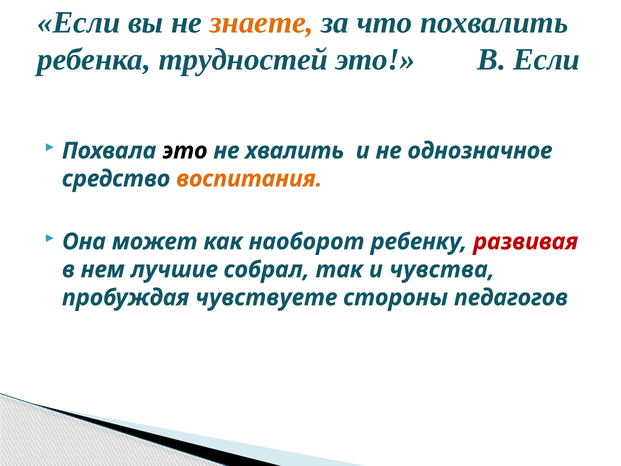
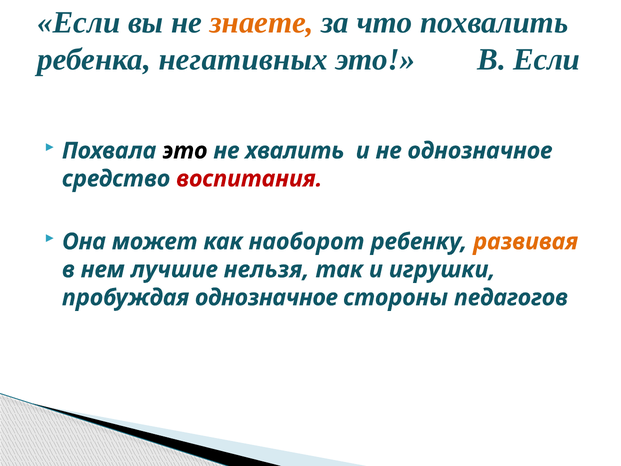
трудностей: трудностей -> негативных
воспитания colour: orange -> red
развивая colour: red -> orange
собрал: собрал -> нельзя
чувства: чувства -> игрушки
пробуждая чувствуете: чувствуете -> однозначное
